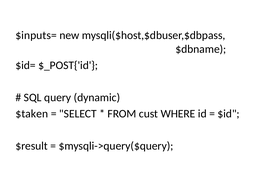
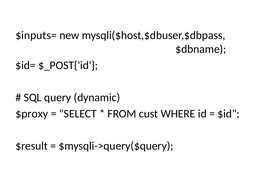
$taken: $taken -> $proxy
